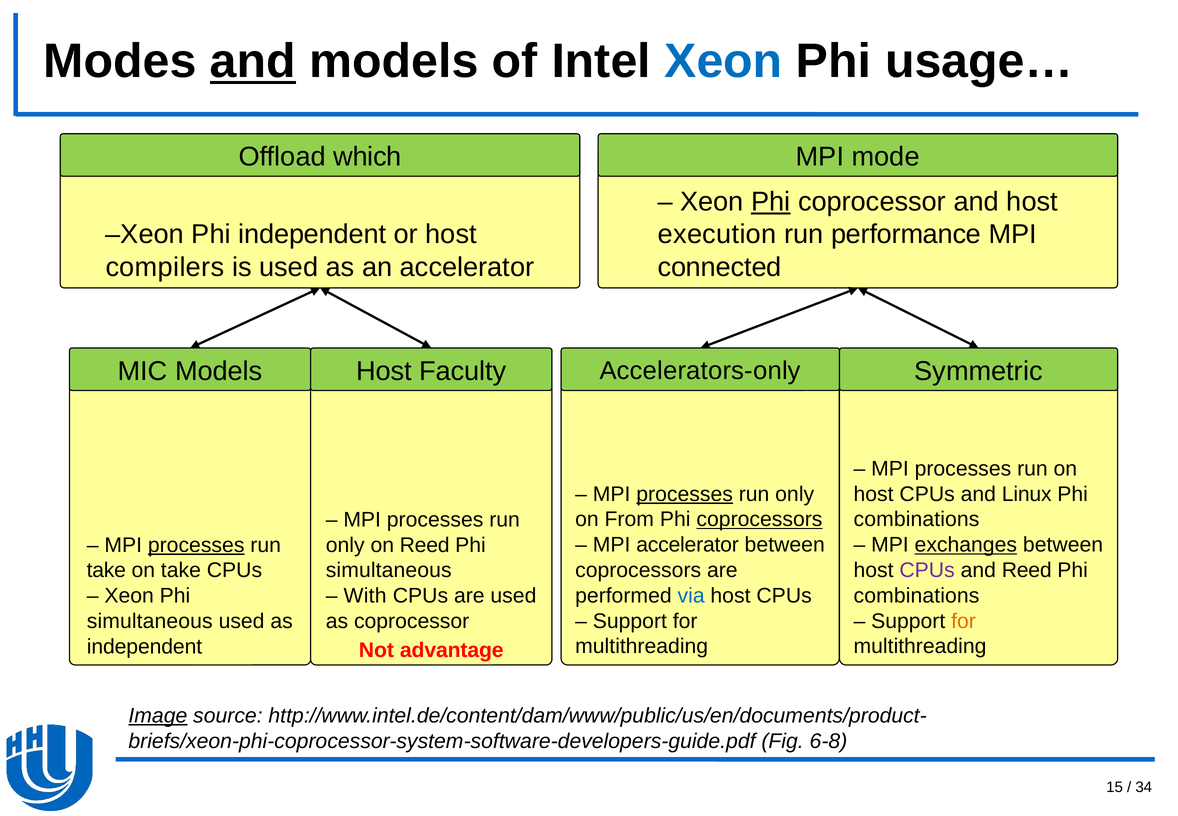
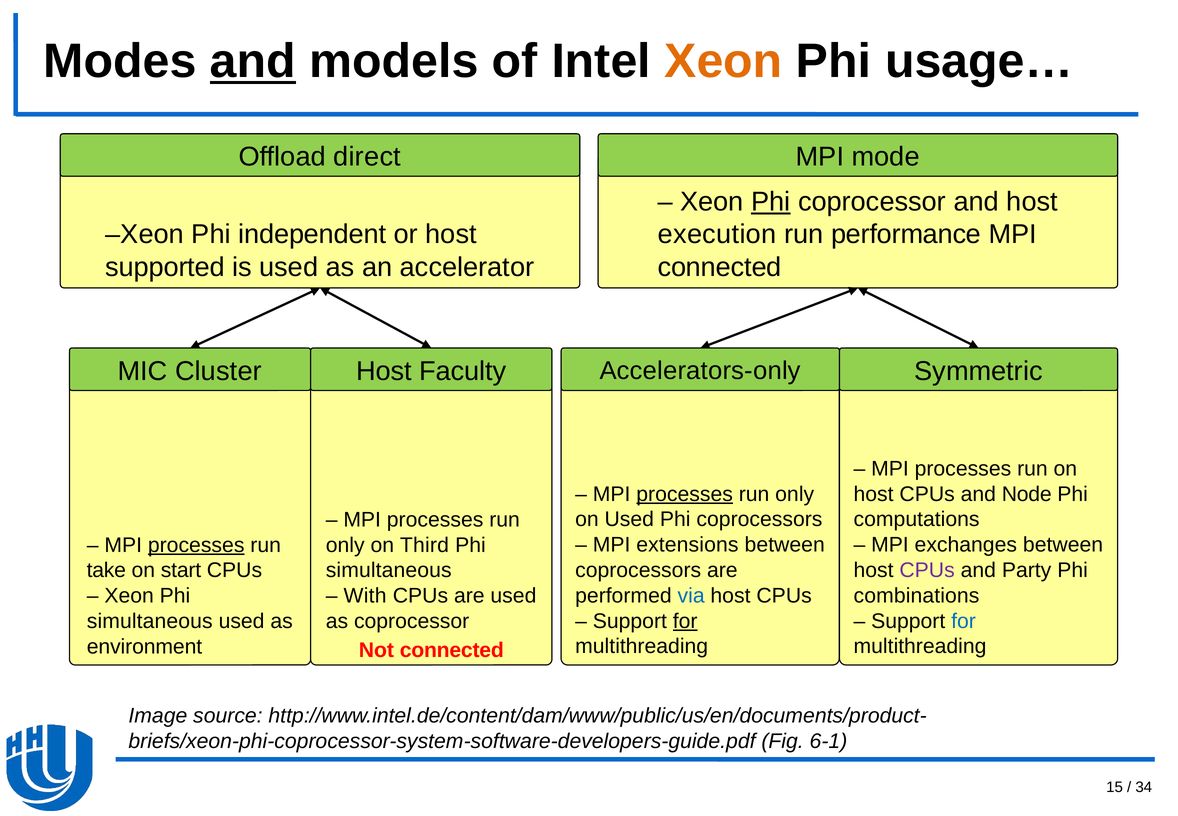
Xeon at (723, 62) colour: blue -> orange
which: which -> direct
compilers: compilers -> supported
MIC Models: Models -> Cluster
Linux: Linux -> Node
on From: From -> Used
coprocessors at (759, 519) underline: present -> none
combinations at (917, 519): combinations -> computations
MPI accelerator: accelerator -> extensions
exchanges underline: present -> none
on Reed: Reed -> Third
and Reed: Reed -> Party
on take: take -> start
for at (685, 621) underline: none -> present
for at (963, 621) colour: orange -> blue
independent at (144, 647): independent -> environment
Not advantage: advantage -> connected
Image underline: present -> none
6-8: 6-8 -> 6-1
